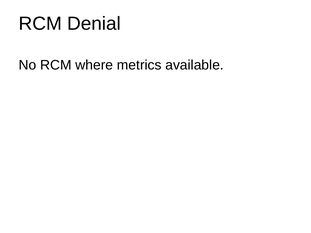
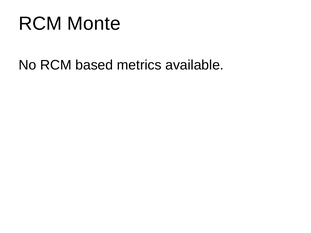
Denial: Denial -> Monte
where: where -> based
